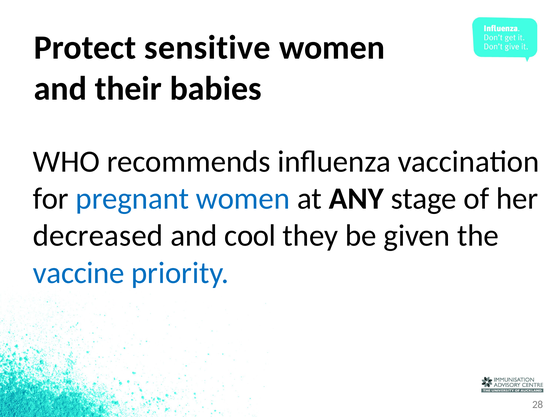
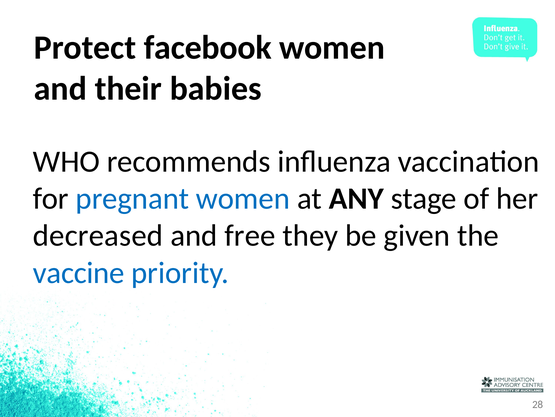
sensitive: sensitive -> facebook
cool: cool -> free
